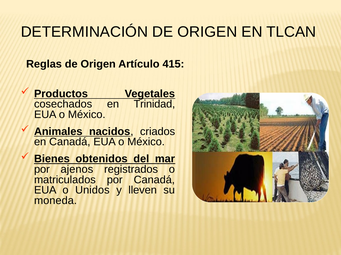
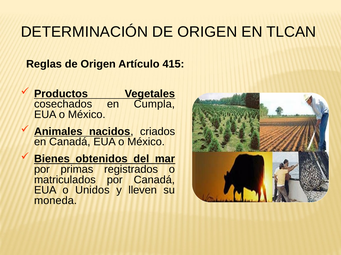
Trinidad: Trinidad -> Cumpla
ajenos: ajenos -> primas
